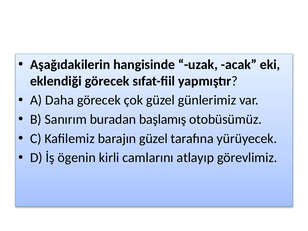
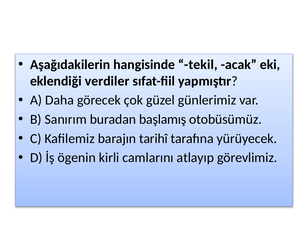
uzak: uzak -> tekil
eklendiği görecek: görecek -> verdiler
barajın güzel: güzel -> tarihî
